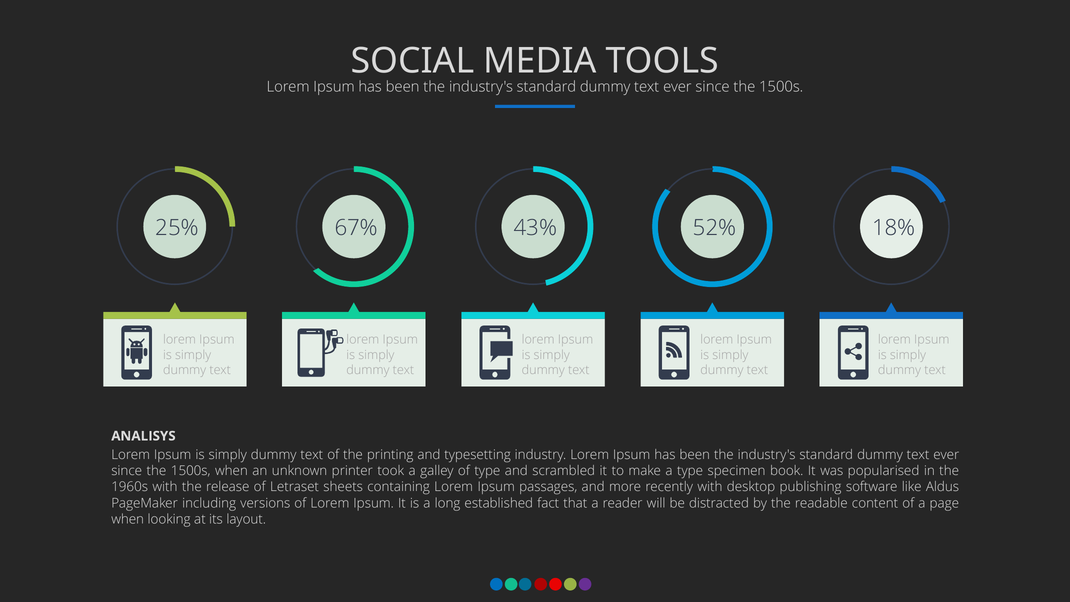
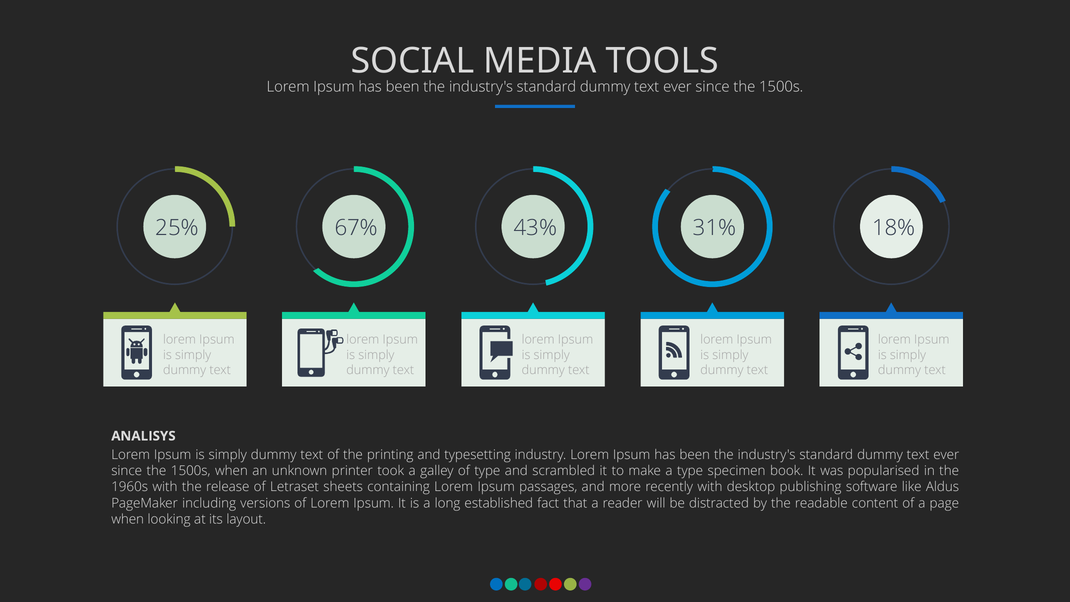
52%: 52% -> 31%
